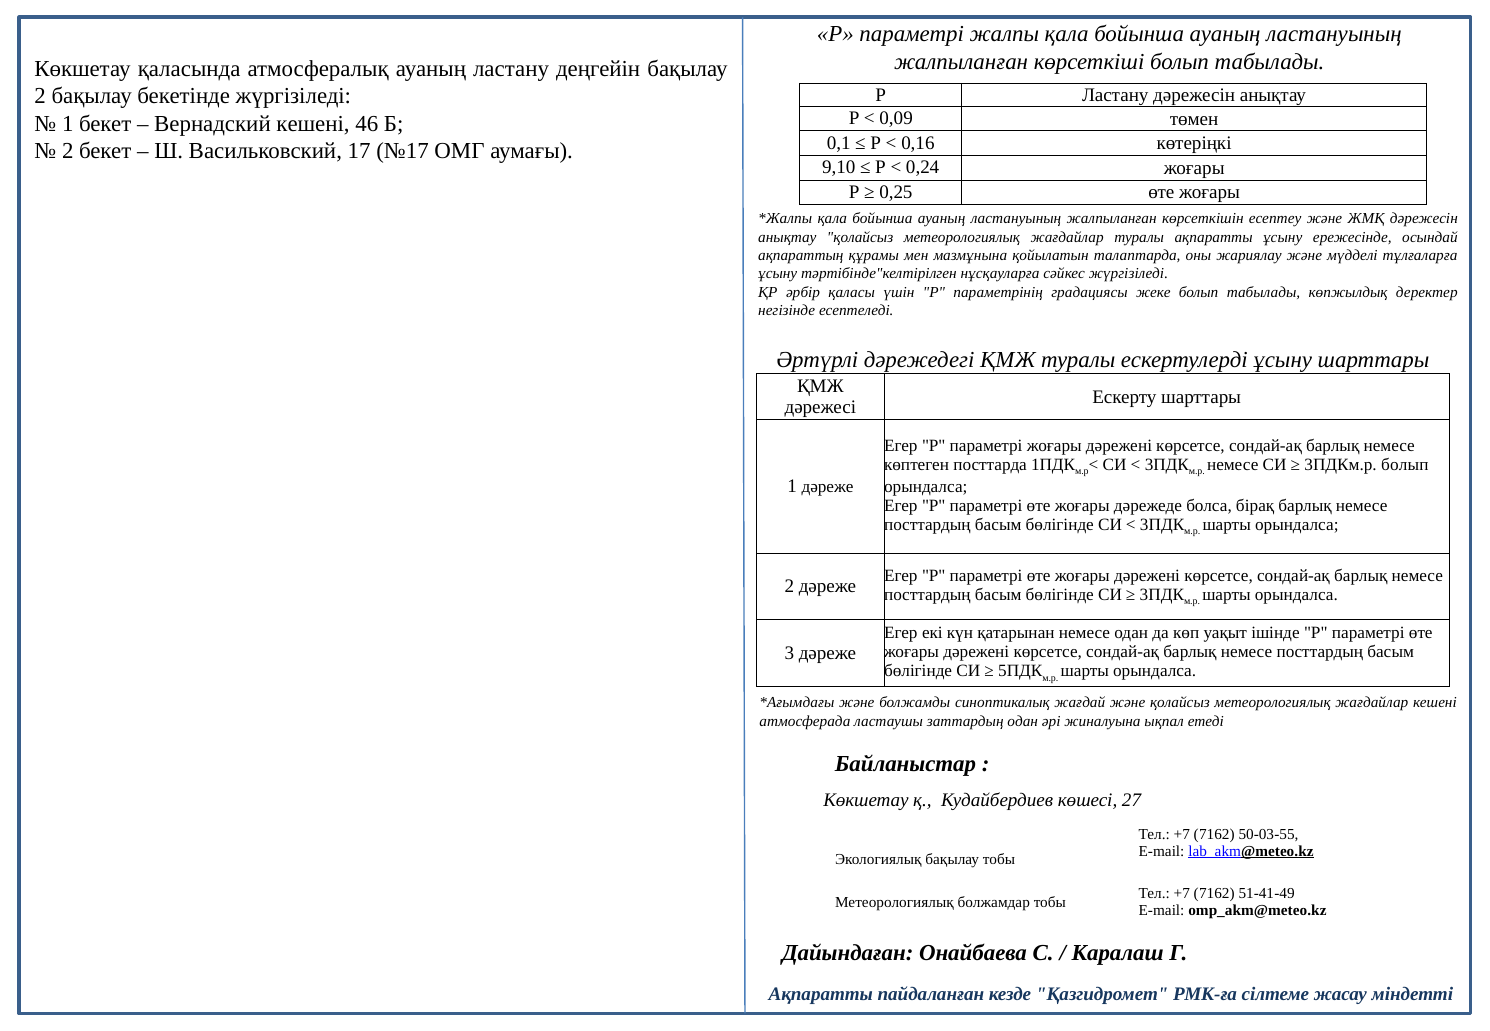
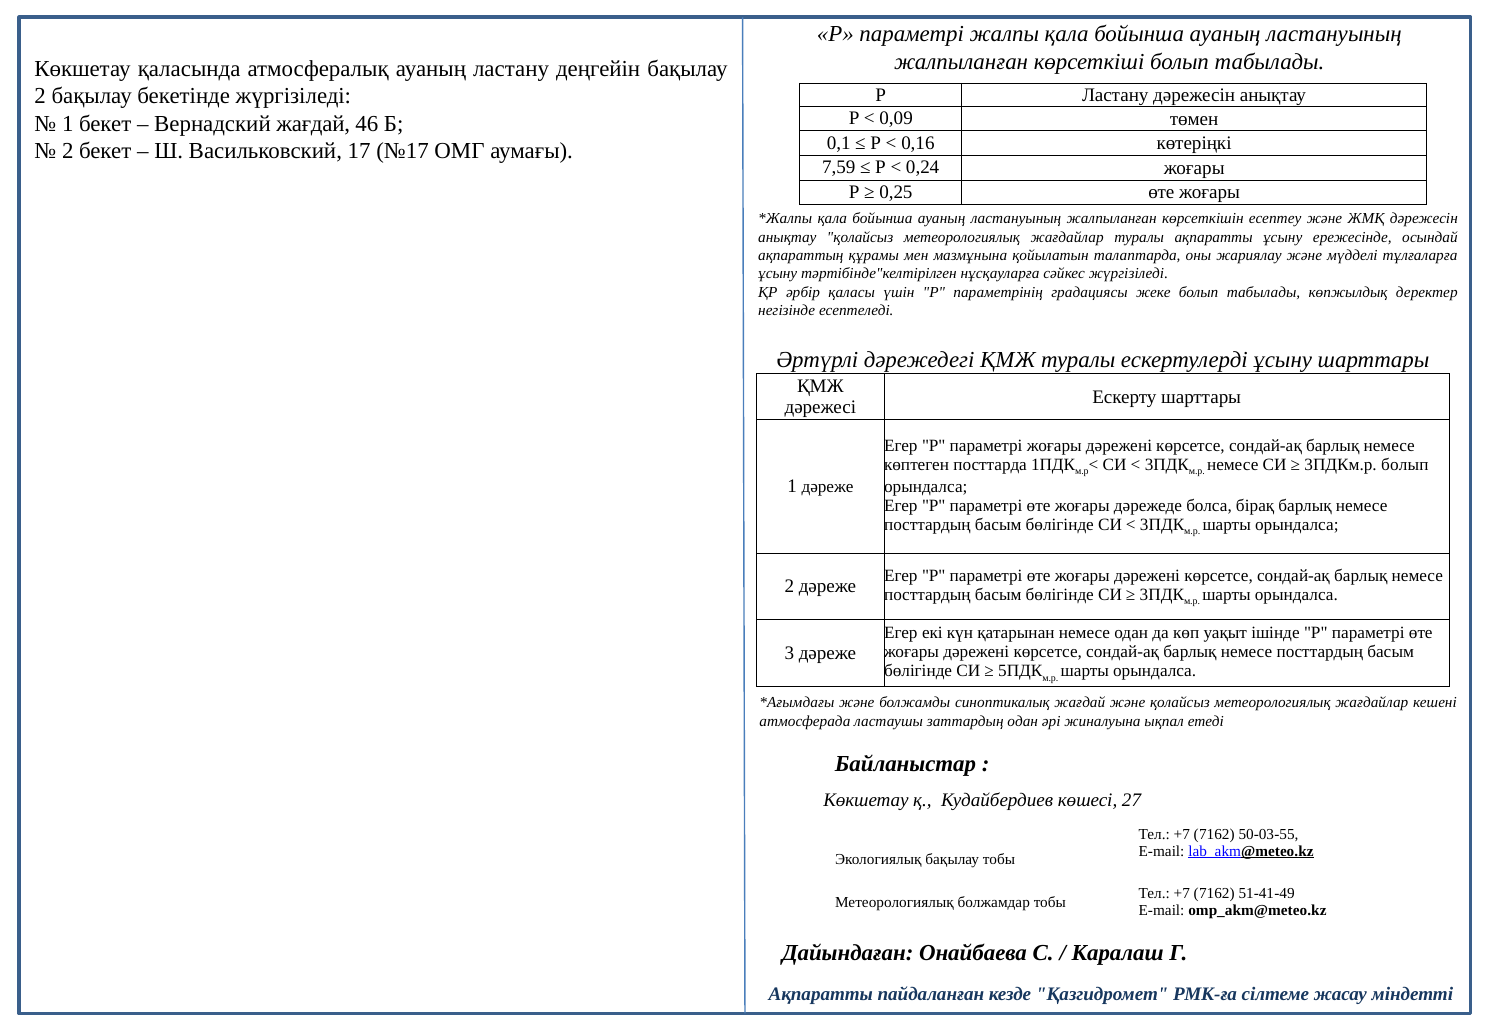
Вернадский кешені: кешені -> жағдай
9,10: 9,10 -> 7,59
